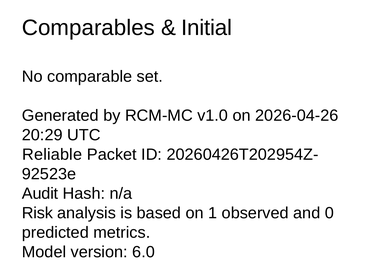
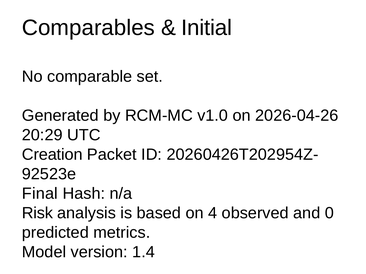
Reliable: Reliable -> Creation
Audit: Audit -> Final
1: 1 -> 4
6.0: 6.0 -> 1.4
